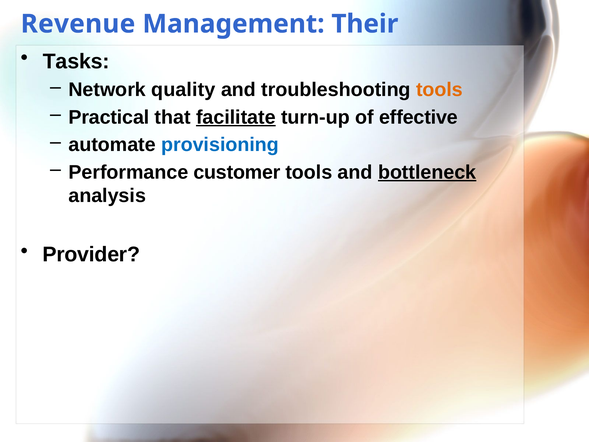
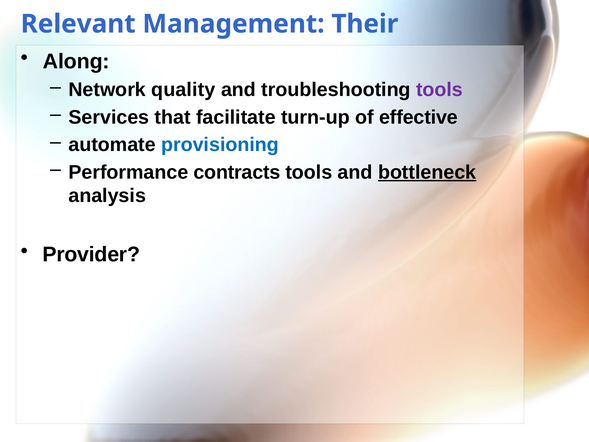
Revenue: Revenue -> Relevant
Tasks: Tasks -> Along
tools at (440, 90) colour: orange -> purple
Practical: Practical -> Services
facilitate underline: present -> none
customer: customer -> contracts
